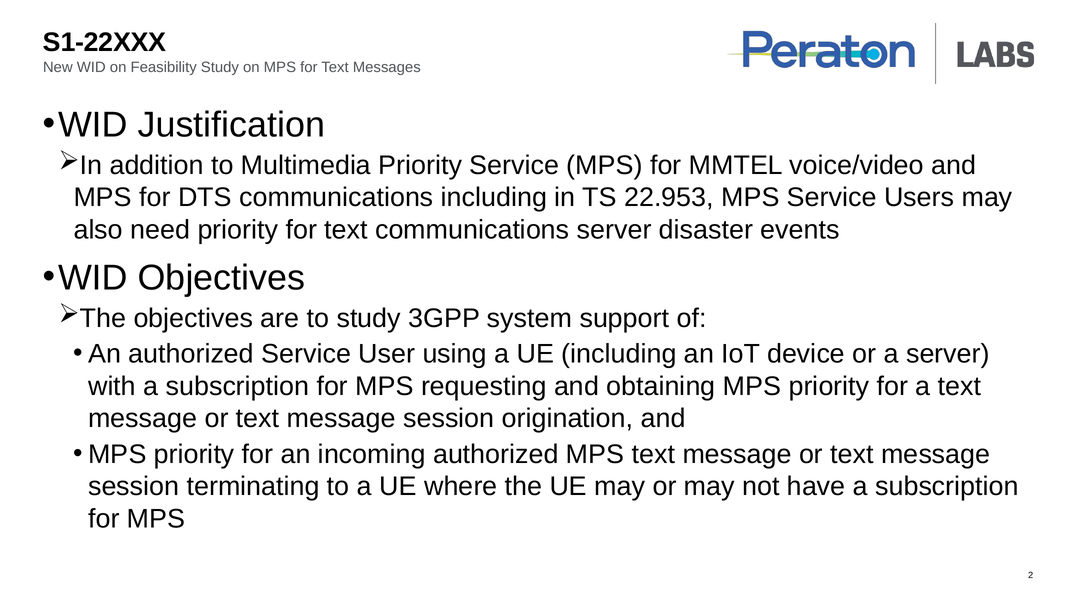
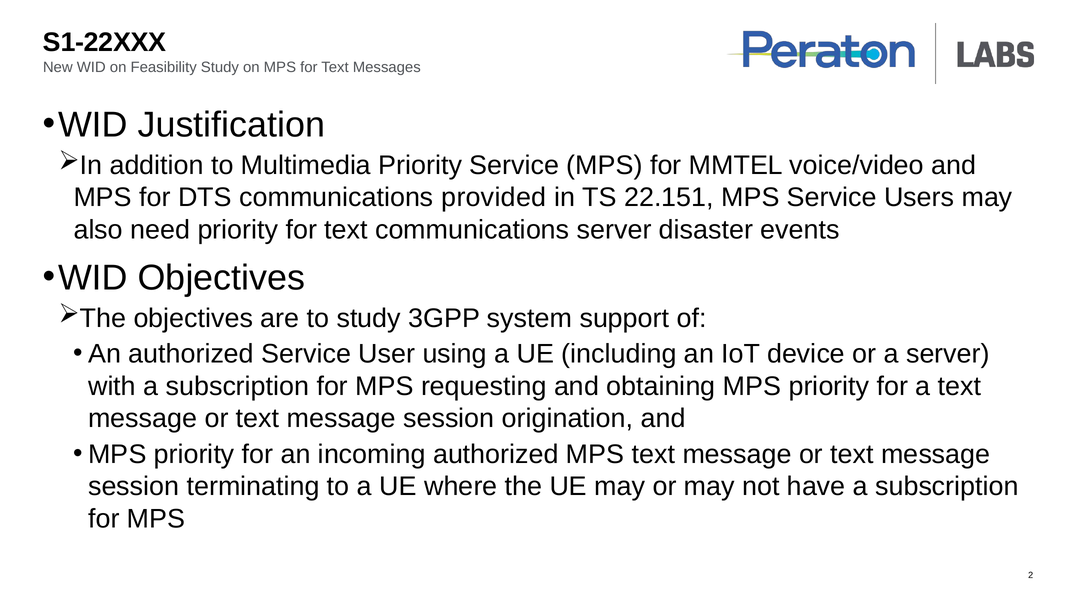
communications including: including -> provided
22.953: 22.953 -> 22.151
